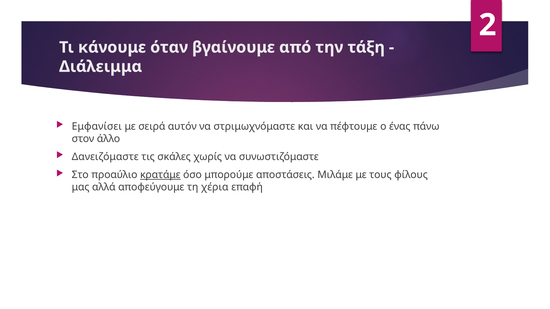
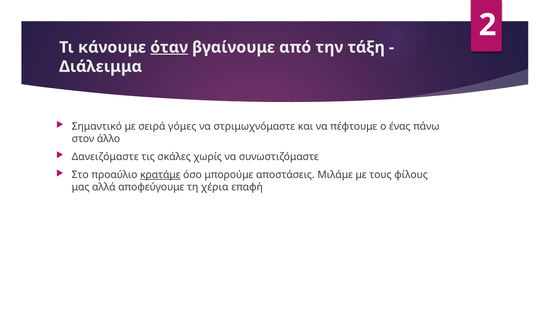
όταν underline: none -> present
Εμφανίσει: Εμφανίσει -> Σημαντικό
αυτόν: αυτόν -> γόμες
